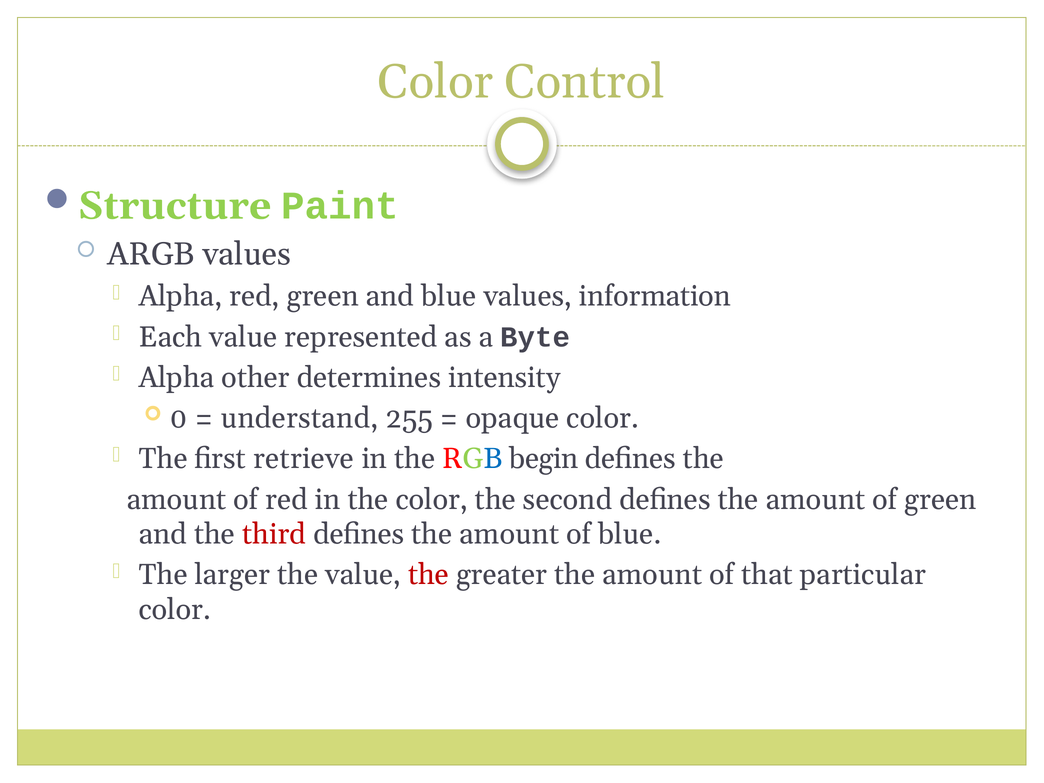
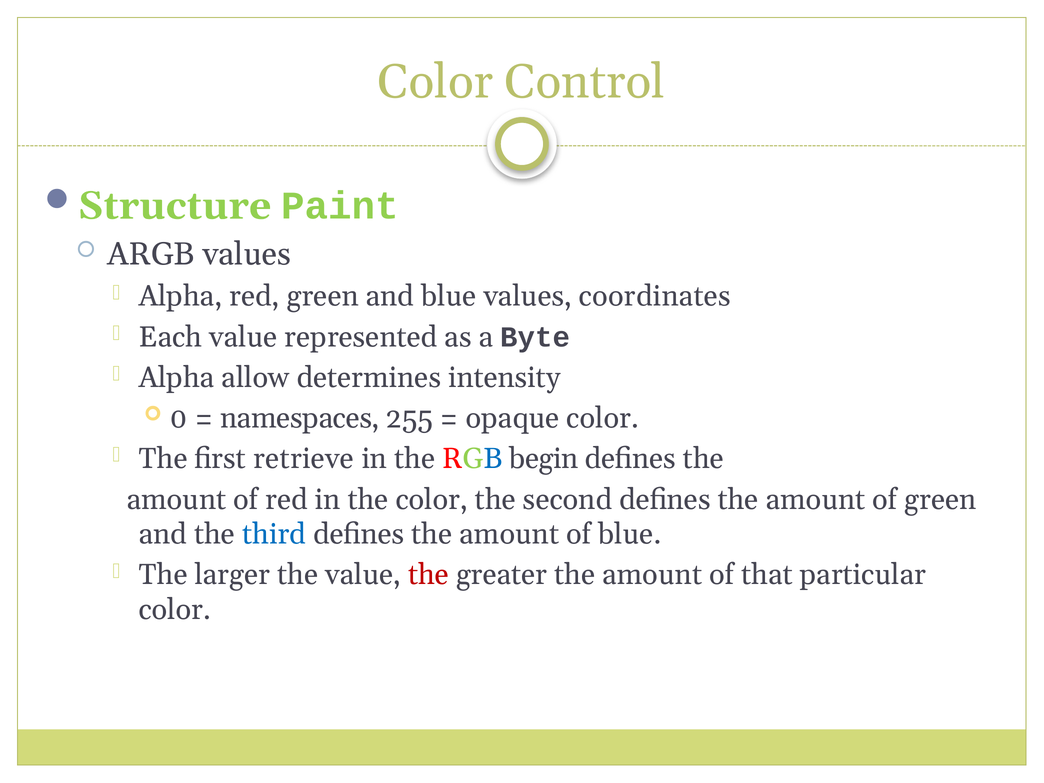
information: information -> coordinates
other: other -> allow
understand: understand -> namespaces
third colour: red -> blue
